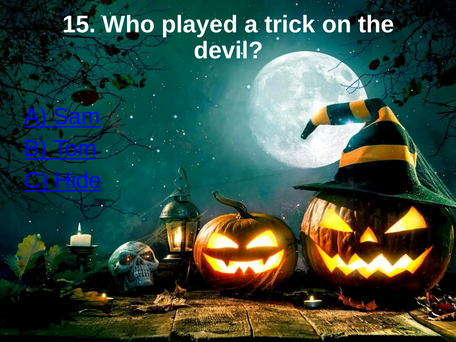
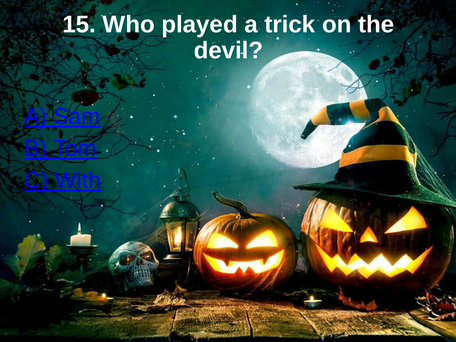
Hide: Hide -> With
